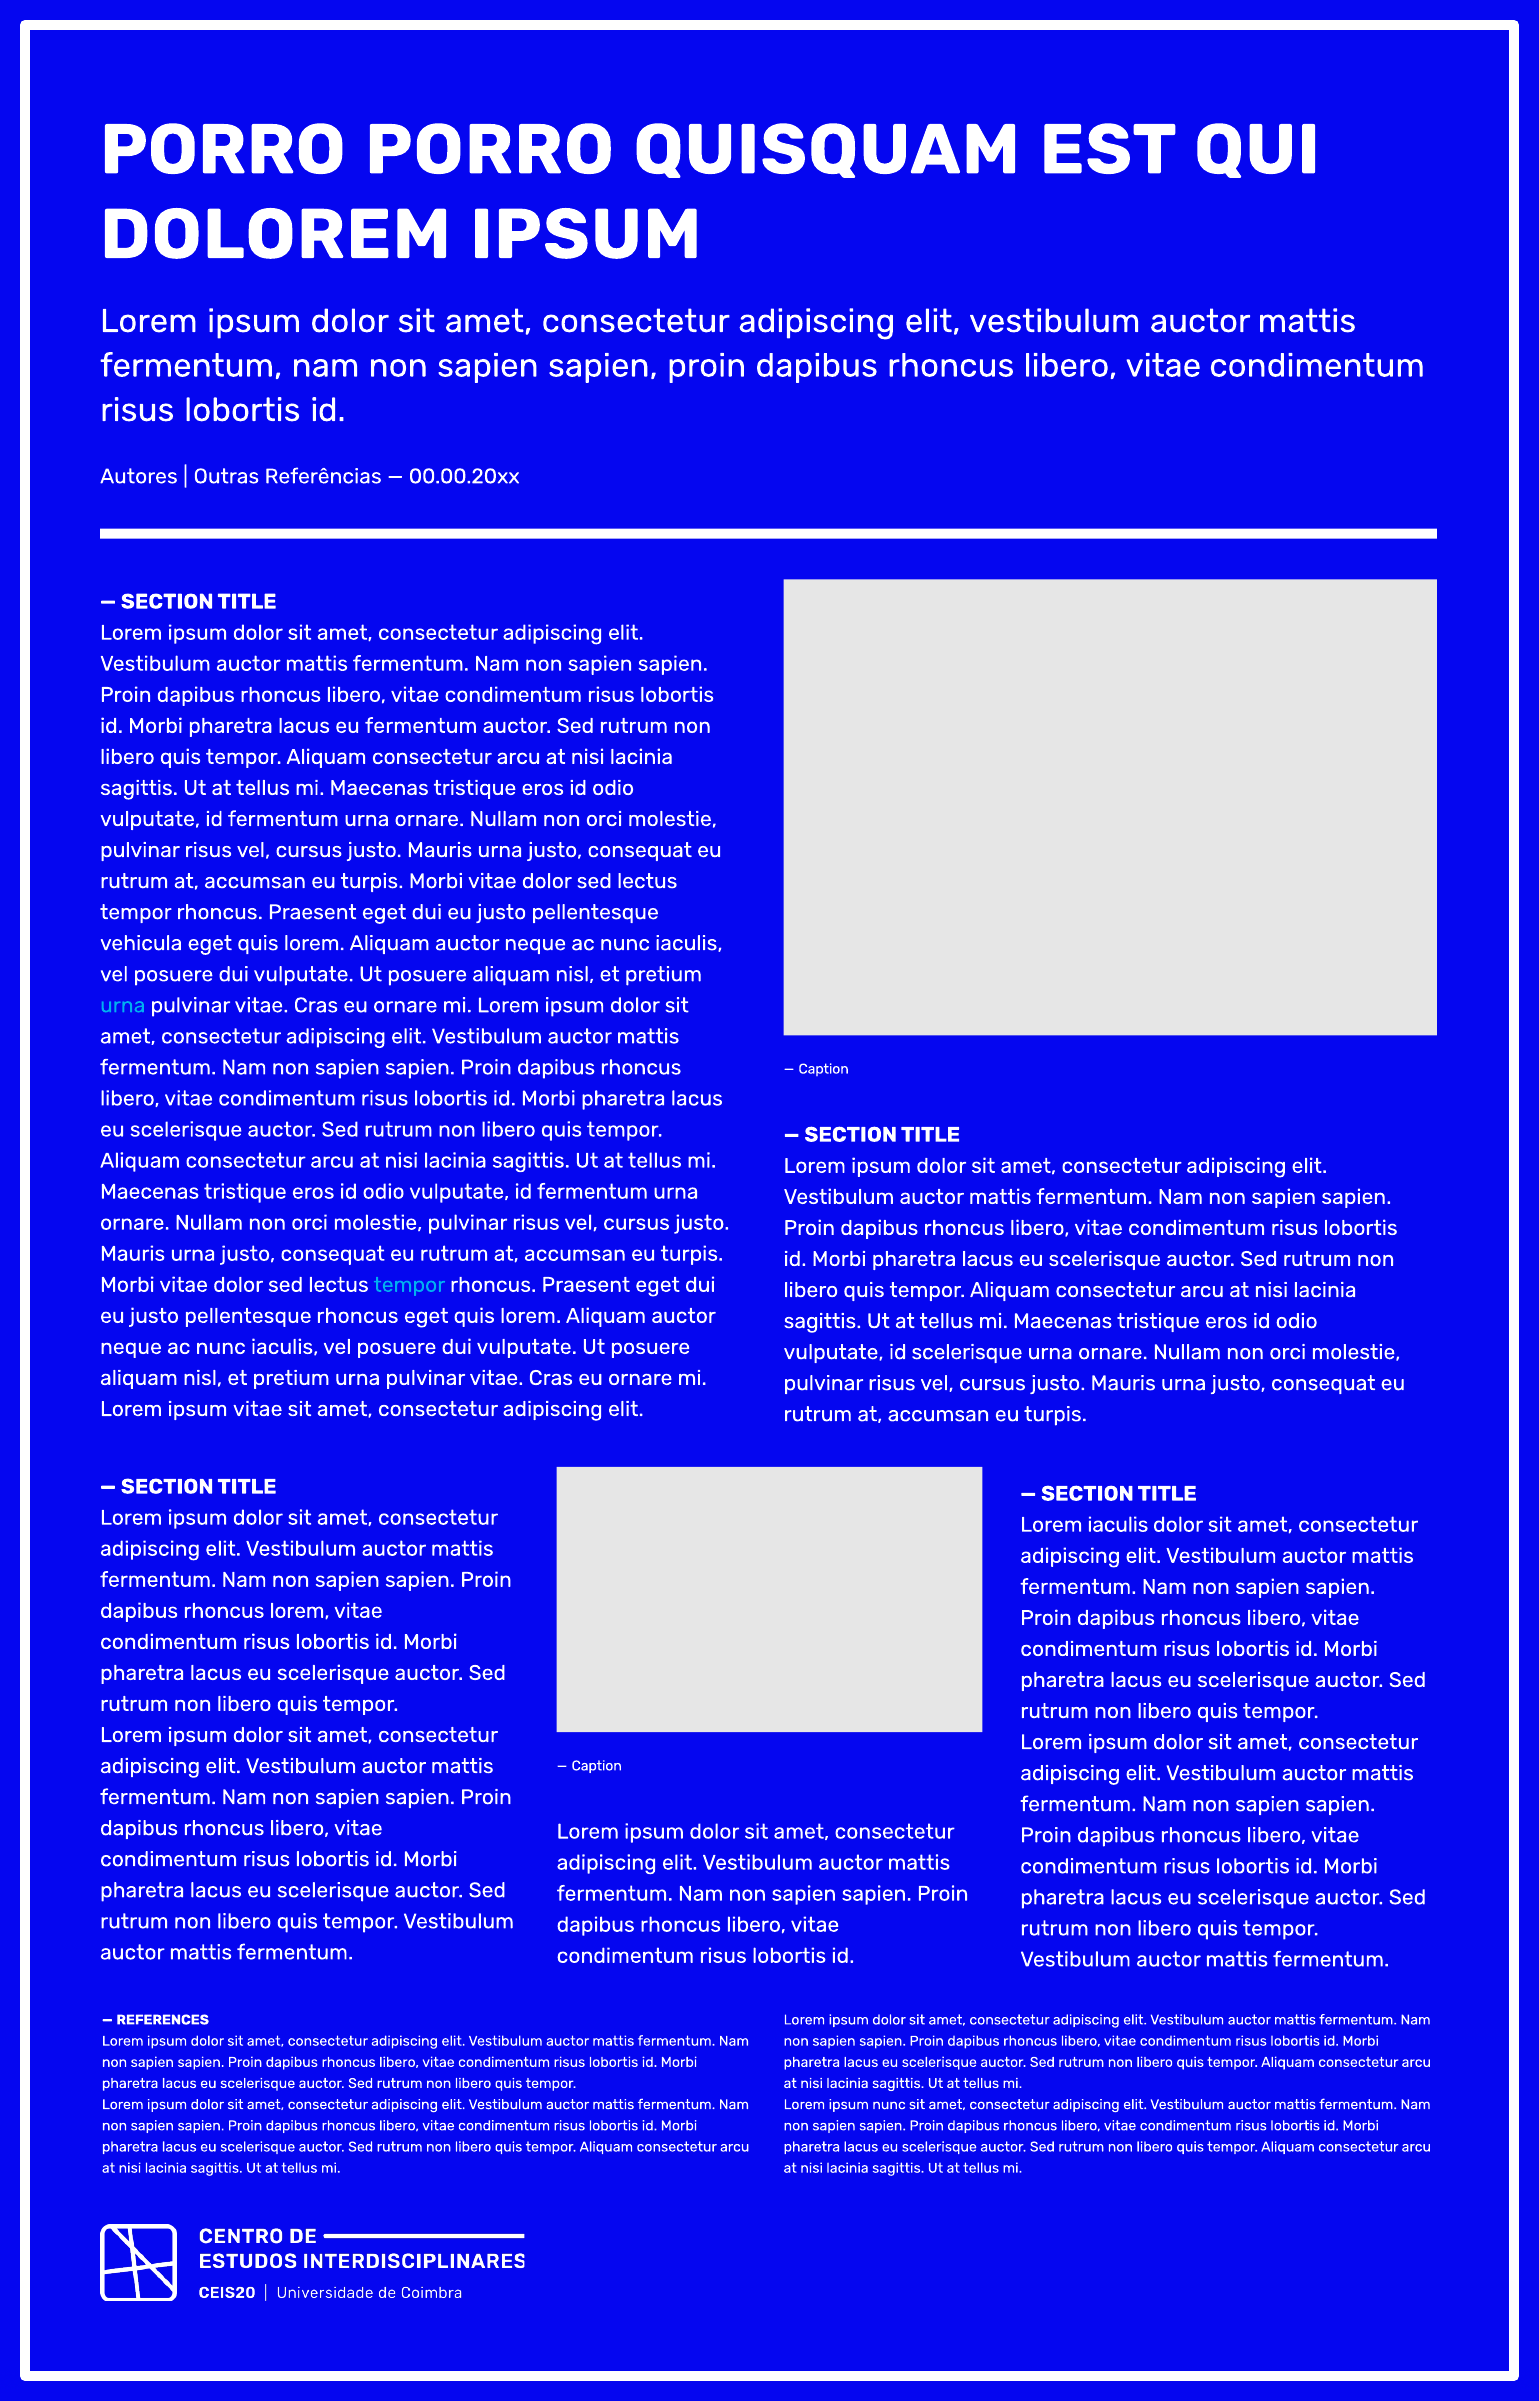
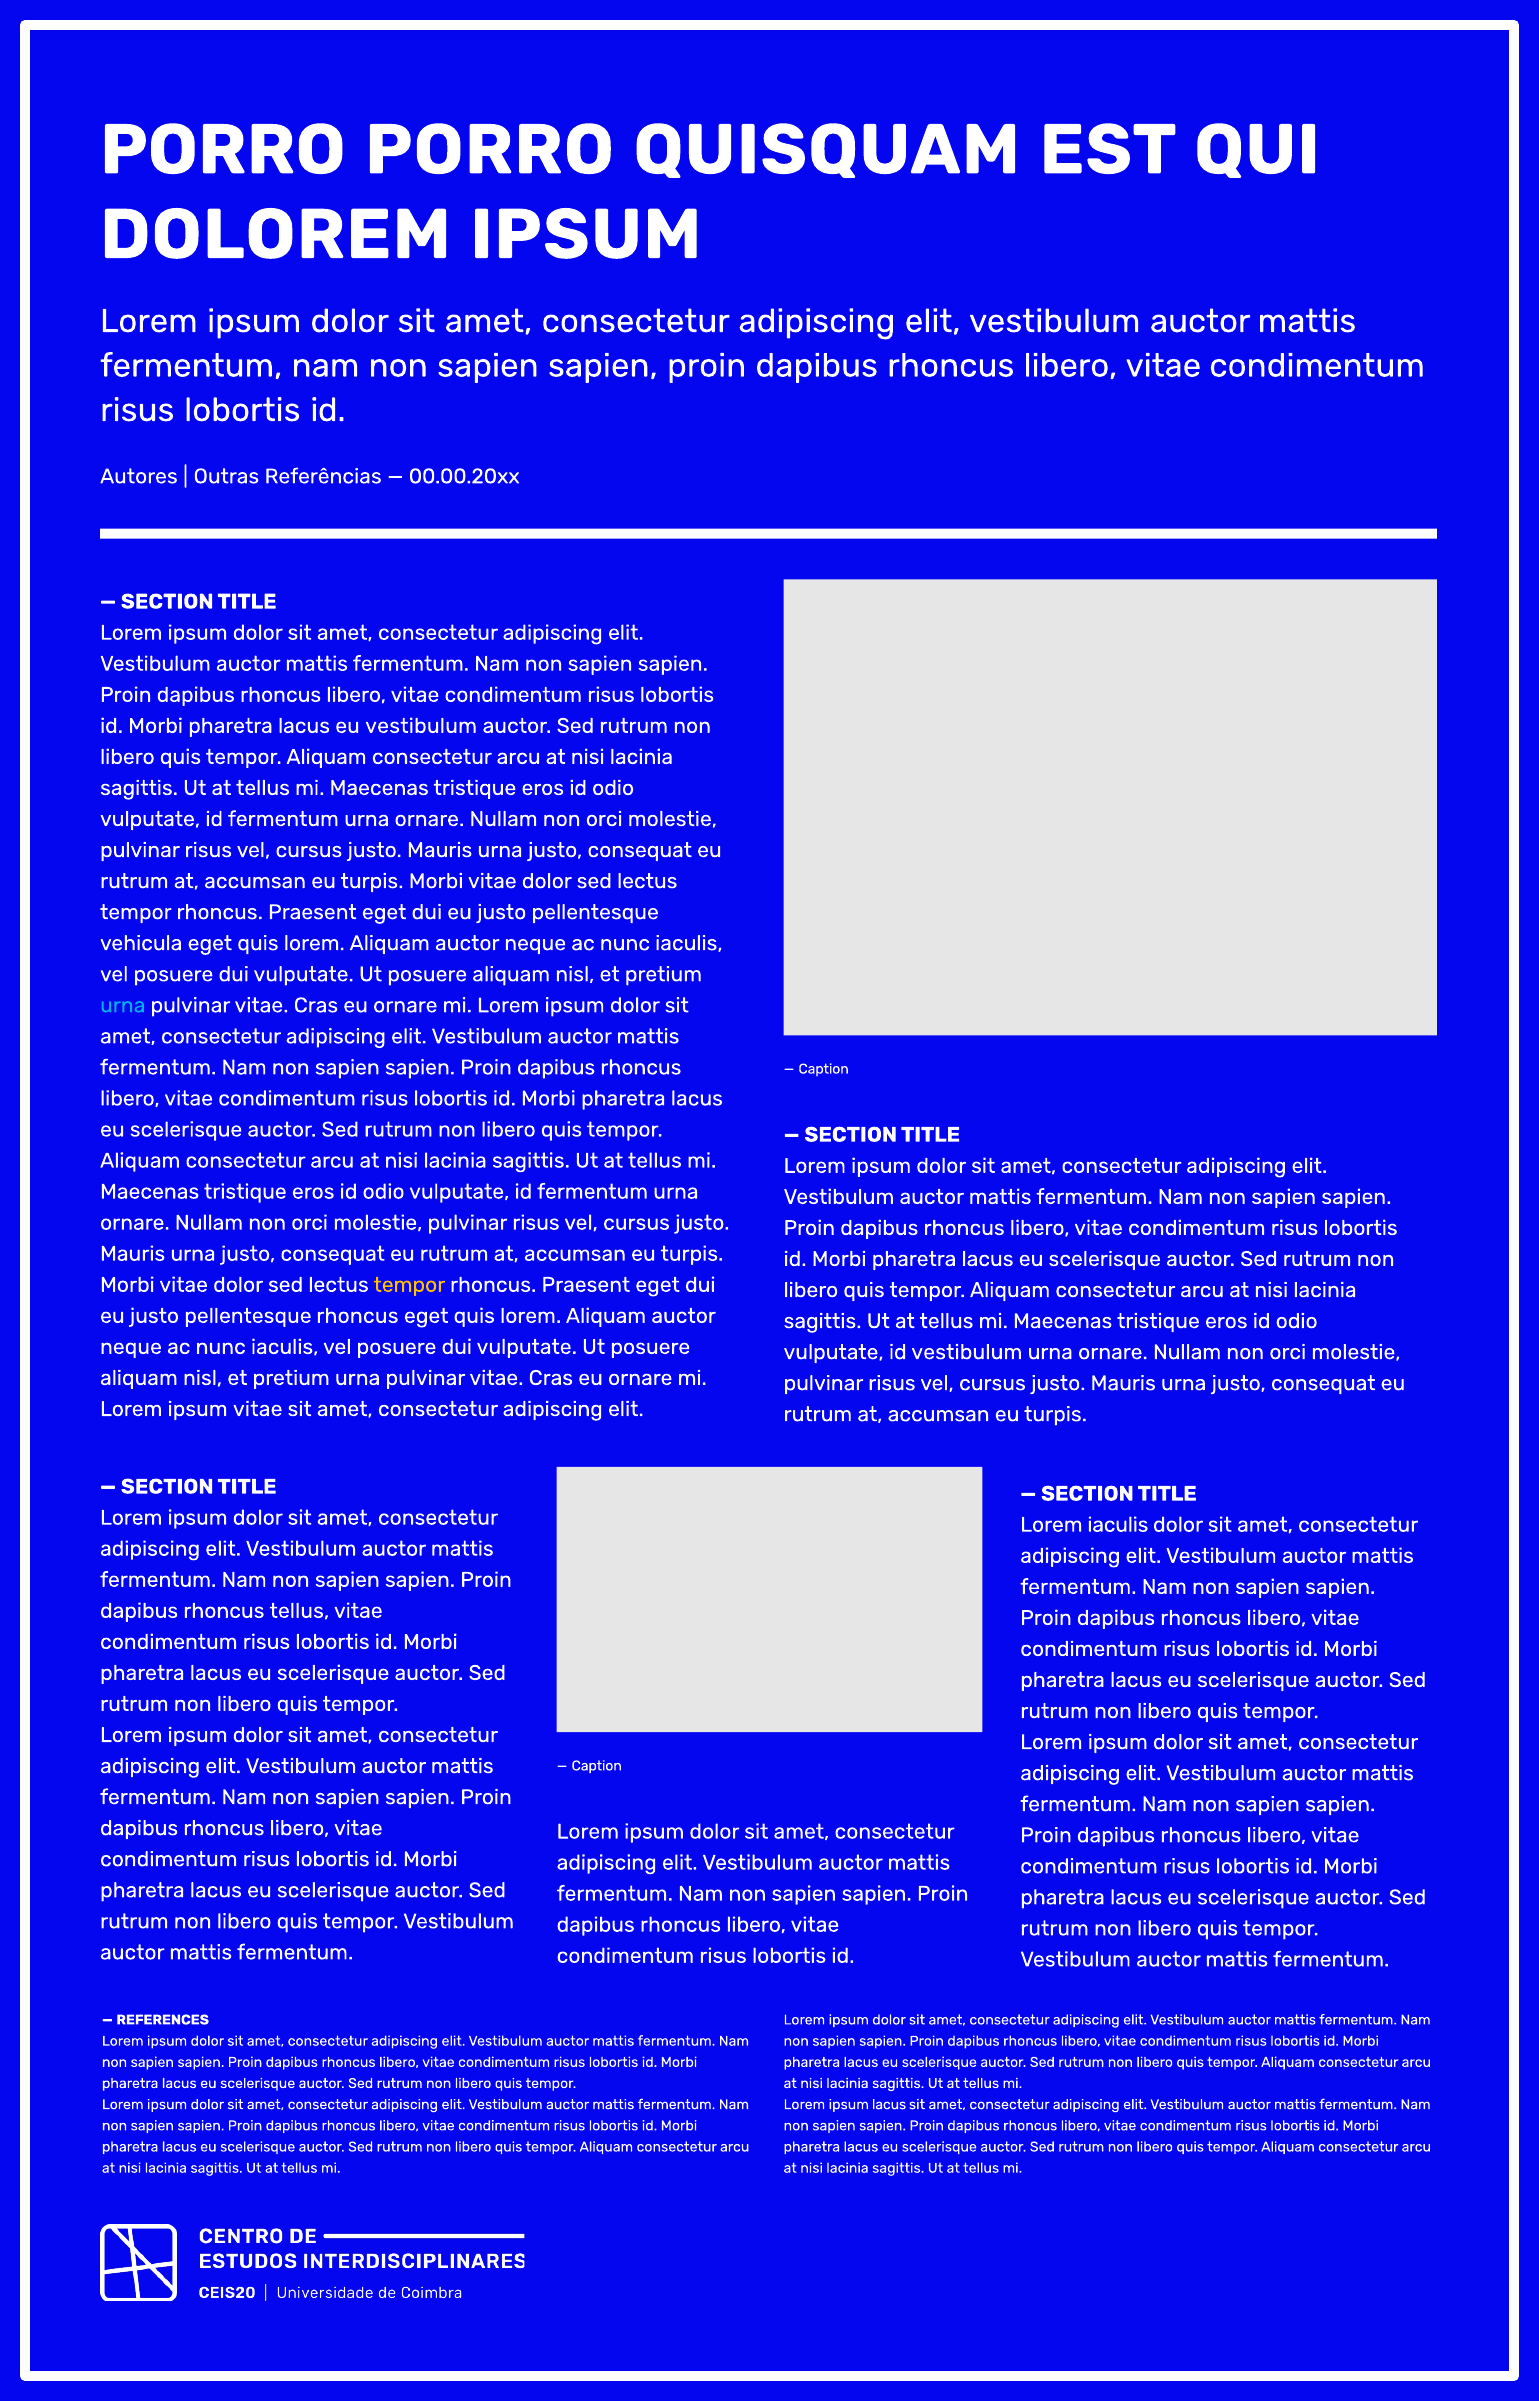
eu fermentum: fermentum -> vestibulum
tempor at (409, 1285) colour: light blue -> yellow
id scelerisque: scelerisque -> vestibulum
rhoncus lorem: lorem -> tellus
ipsum nunc: nunc -> lacus
